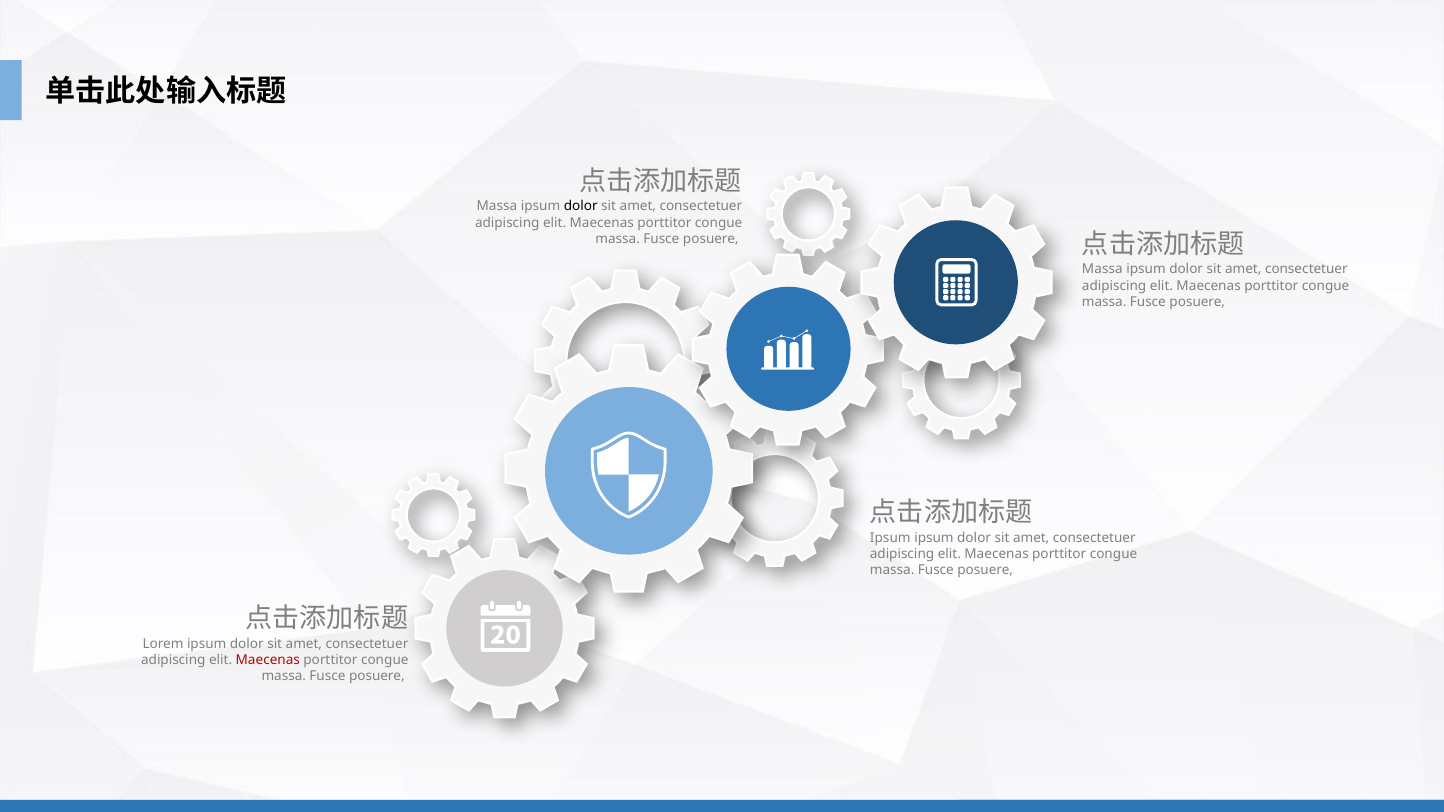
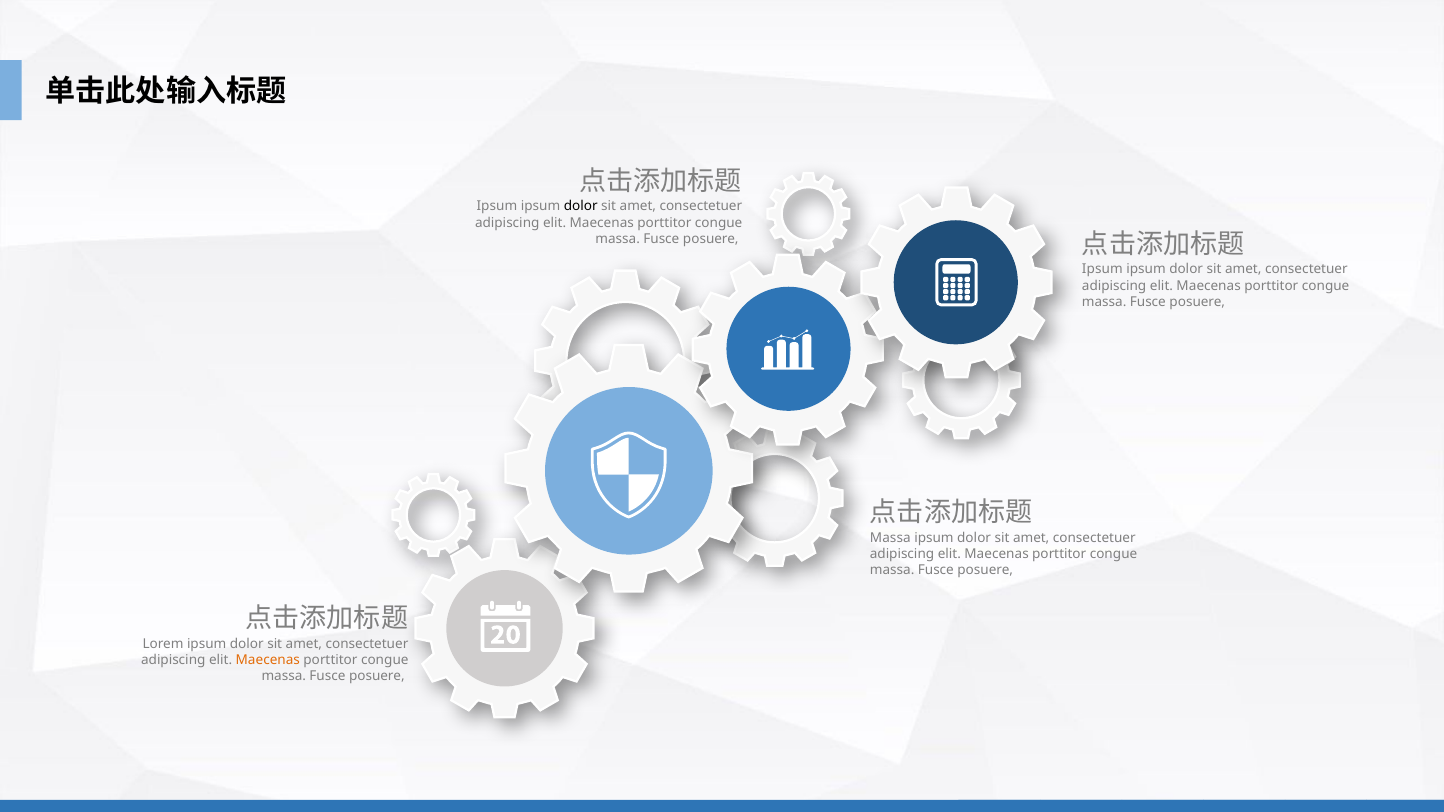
Massa at (497, 206): Massa -> Ipsum
Massa at (1102, 270): Massa -> Ipsum
Ipsum at (890, 538): Ipsum -> Massa
Maecenas at (268, 660) colour: red -> orange
